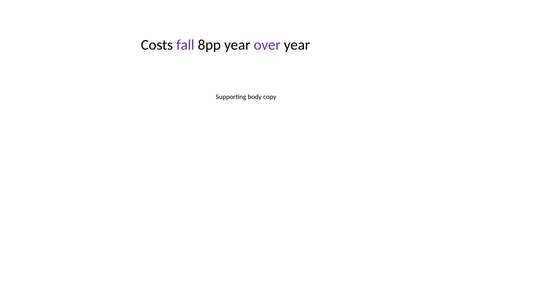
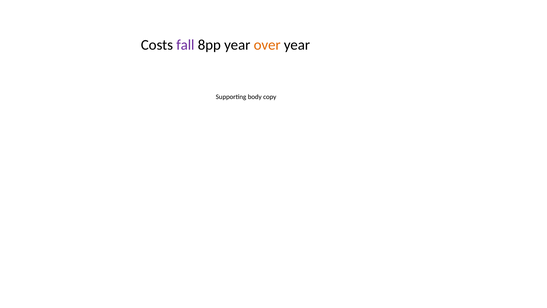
over colour: purple -> orange
